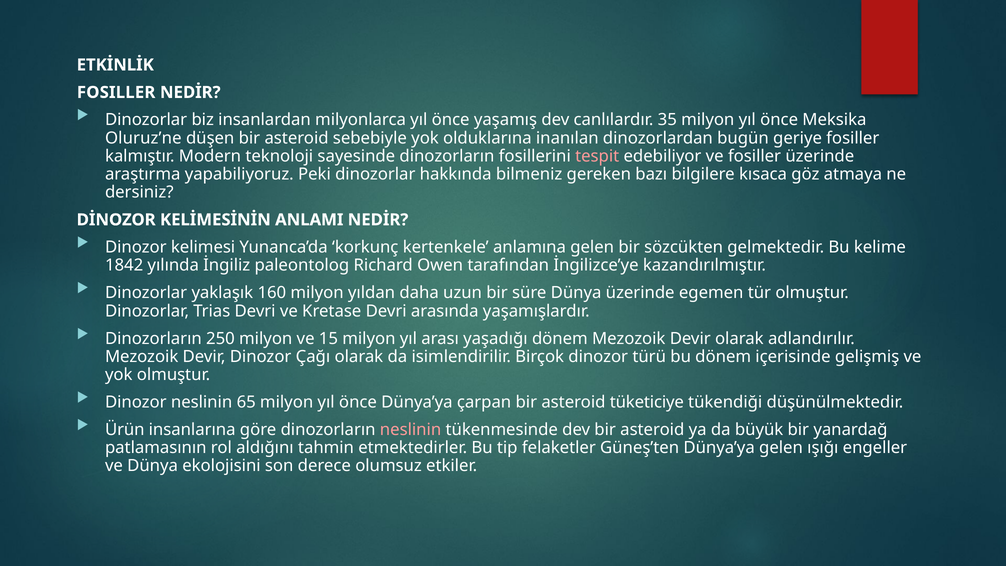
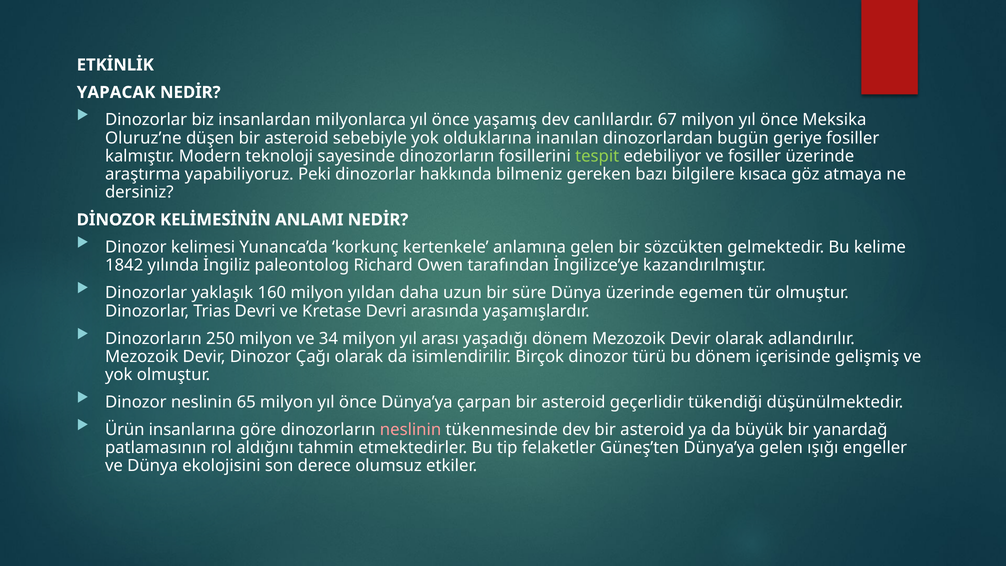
FOSILLER at (116, 92): FOSILLER -> YAPACAK
35: 35 -> 67
tespit colour: pink -> light green
15: 15 -> 34
tüketiciye: tüketiciye -> geçerlidir
